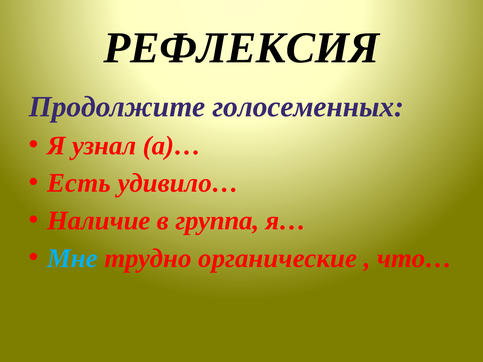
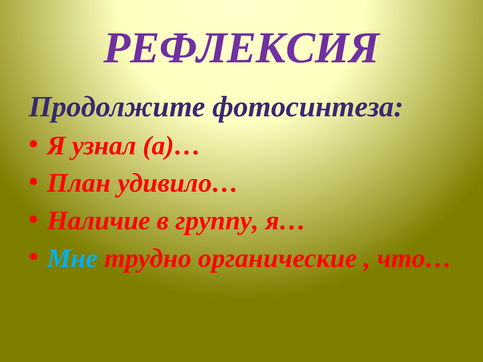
РЕФЛЕКСИЯ colour: black -> purple
голосеменных: голосеменных -> фотосинтеза
Есть: Есть -> План
группа: группа -> группу
